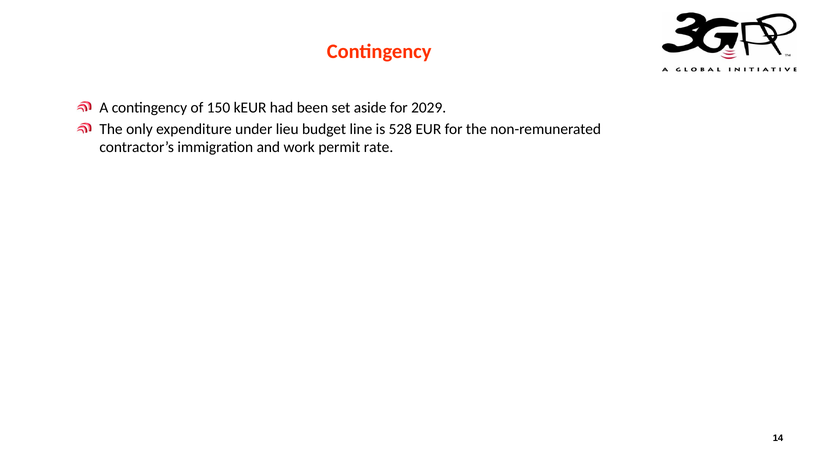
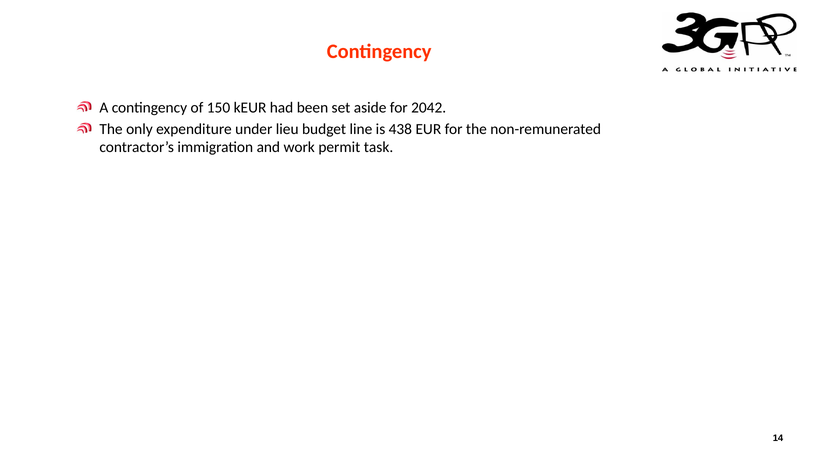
2029: 2029 -> 2042
528: 528 -> 438
rate: rate -> task
